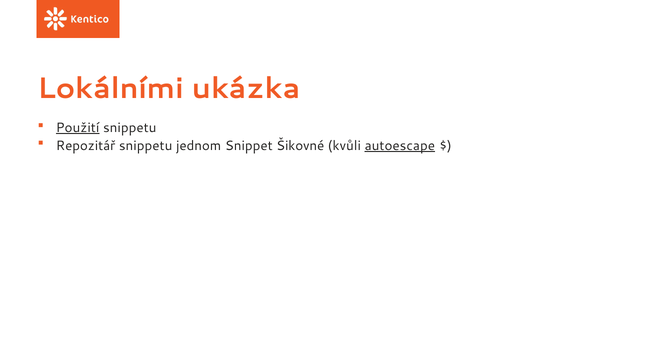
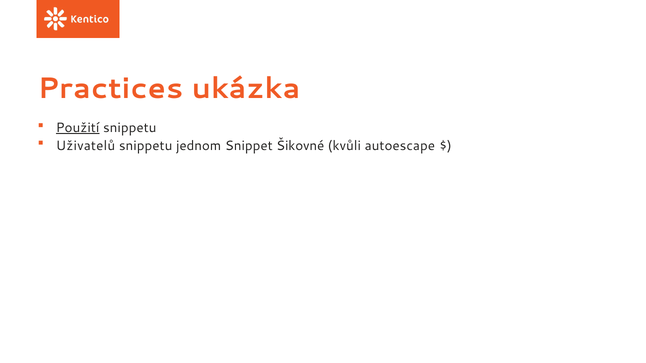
Lokálními: Lokálními -> Practices
Repozitář: Repozitář -> Uživatelů
autoescape underline: present -> none
